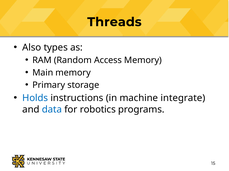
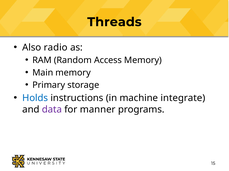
types: types -> radio
data colour: blue -> purple
robotics: robotics -> manner
